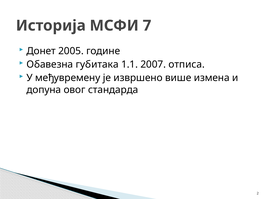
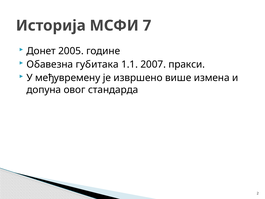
отписа: отписа -> пракси
